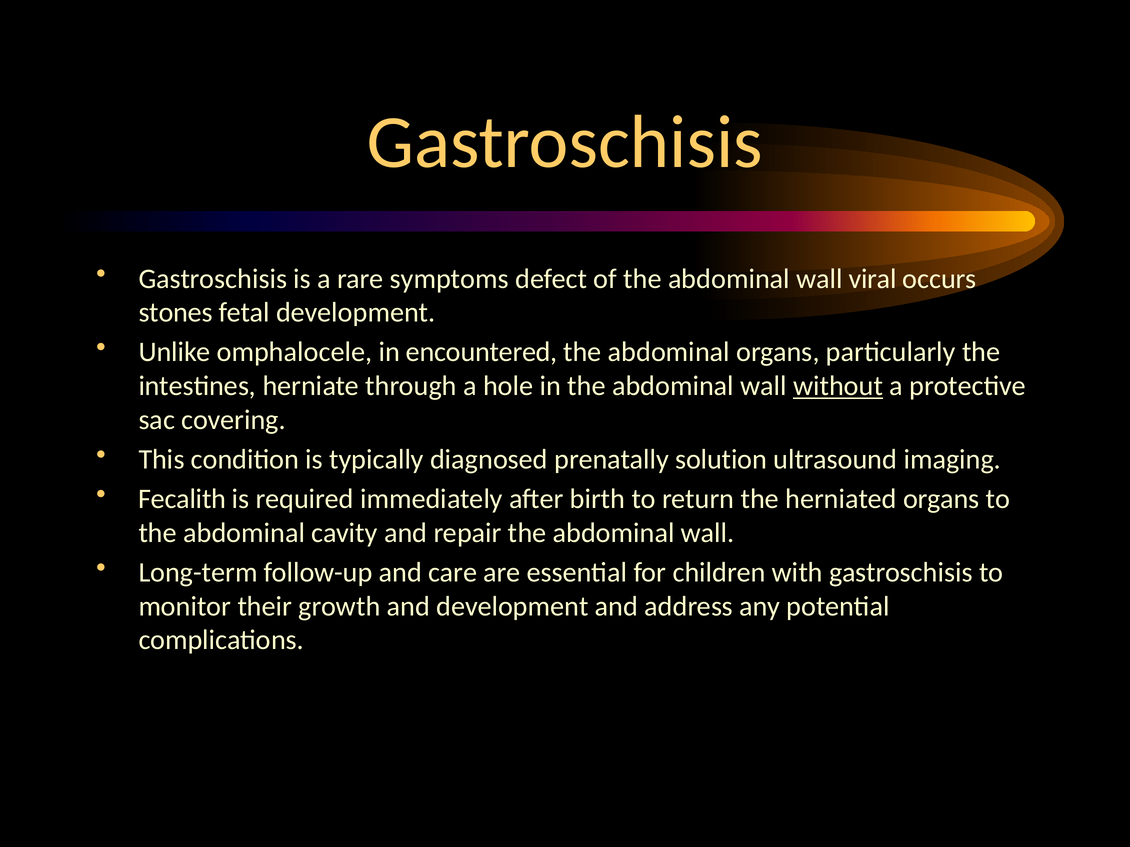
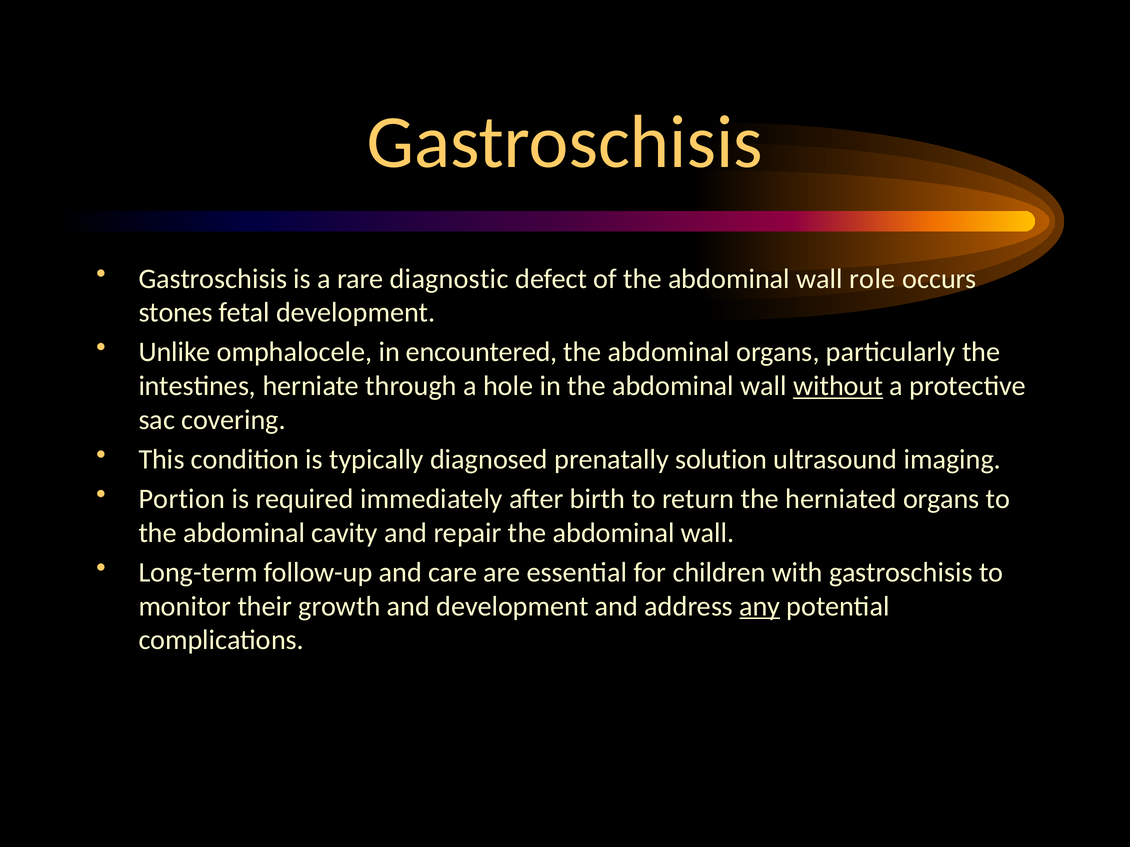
symptoms: symptoms -> diagnostic
viral: viral -> role
Fecalith: Fecalith -> Portion
any underline: none -> present
